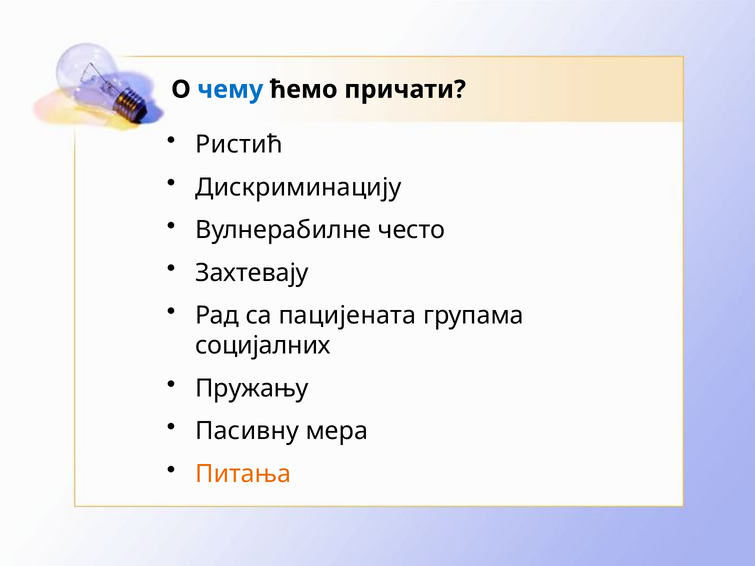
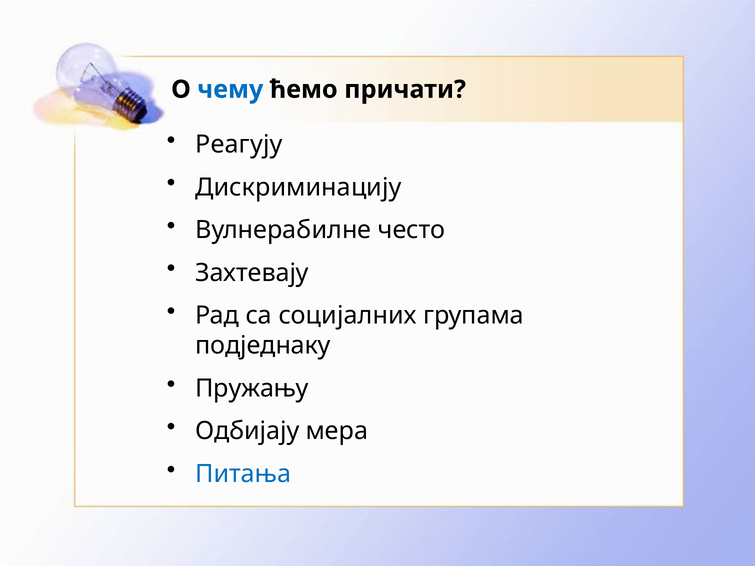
Ристић: Ристић -> Реагују
пацијената: пацијената -> социјалних
социјалних: социјалних -> подједнаку
Пасивну: Пасивну -> Одбијају
Питања colour: orange -> blue
